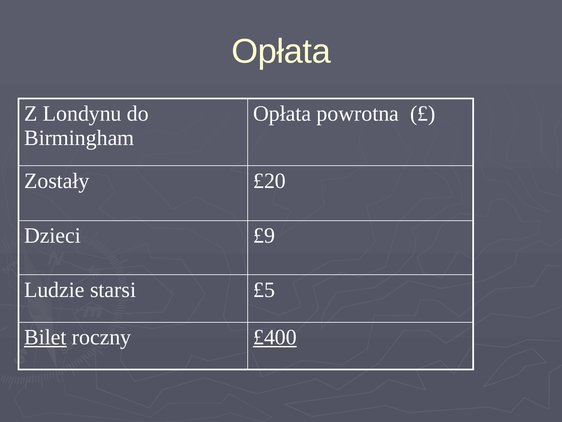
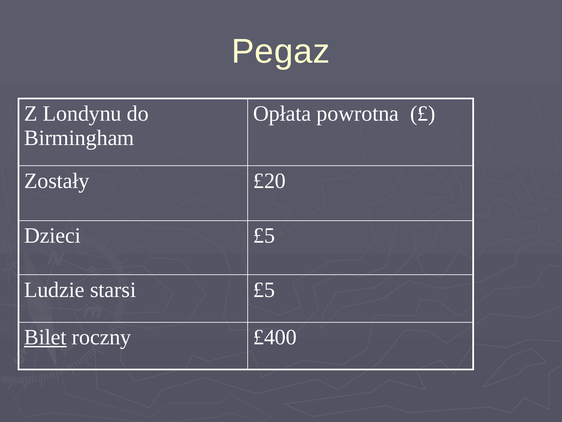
Opłata at (281, 52): Opłata -> Pegaz
Dzieci £9: £9 -> £5
£400 underline: present -> none
